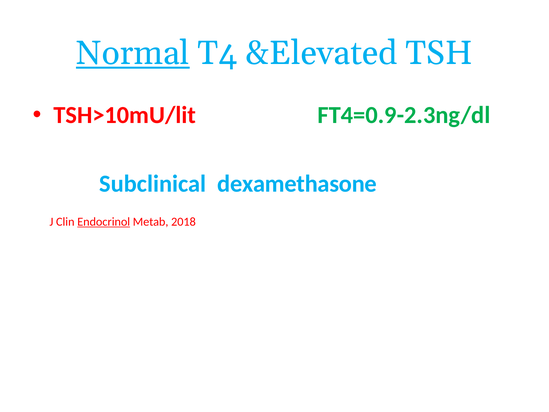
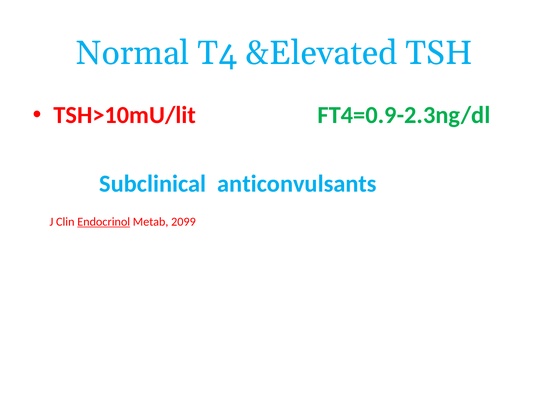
Normal underline: present -> none
dexamethasone: dexamethasone -> anticonvulsants
2018: 2018 -> 2099
